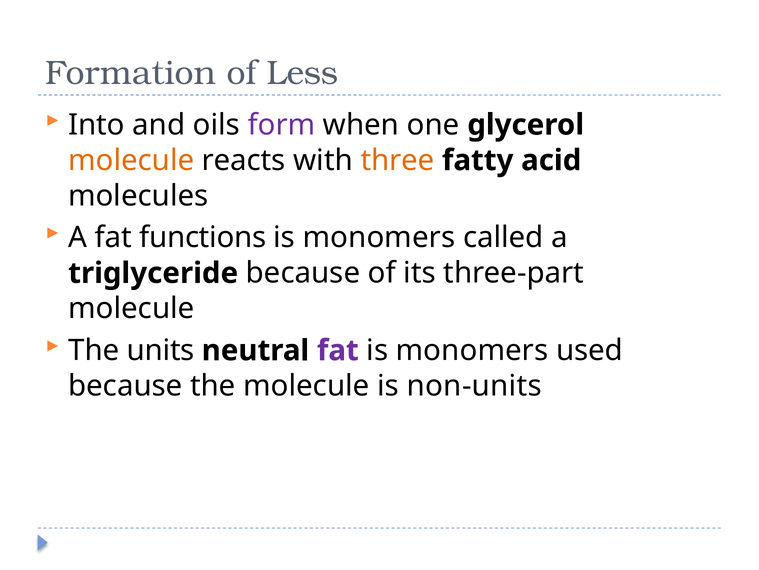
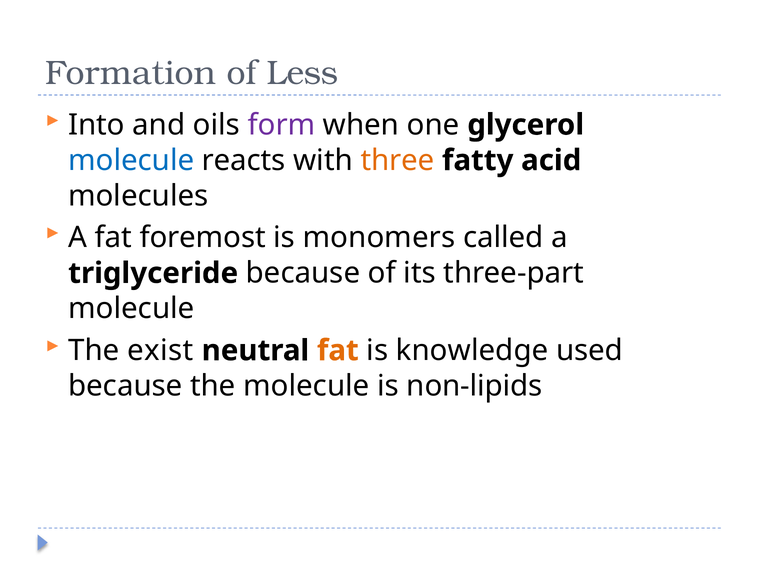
molecule at (131, 160) colour: orange -> blue
functions: functions -> foremost
units: units -> exist
fat at (338, 350) colour: purple -> orange
monomers at (472, 350): monomers -> knowledge
non-units: non-units -> non-lipids
